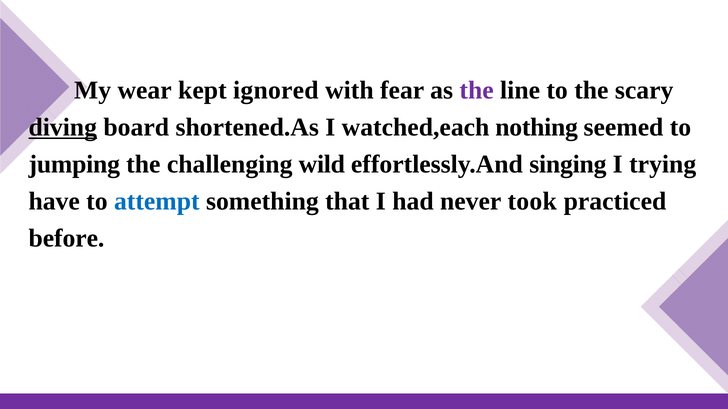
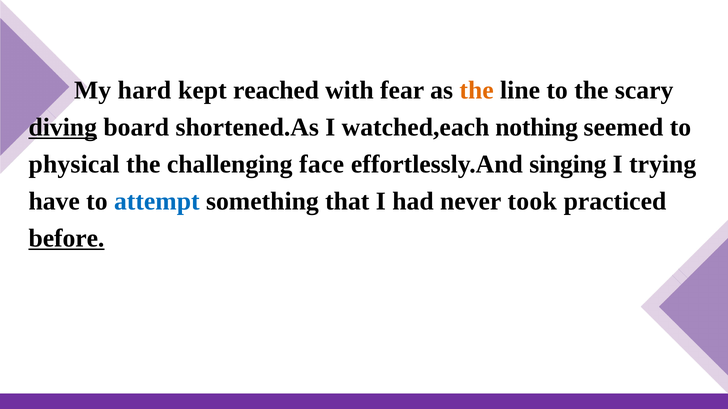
wear: wear -> hard
ignored: ignored -> reached
the at (477, 90) colour: purple -> orange
jumping: jumping -> physical
wild: wild -> face
before underline: none -> present
